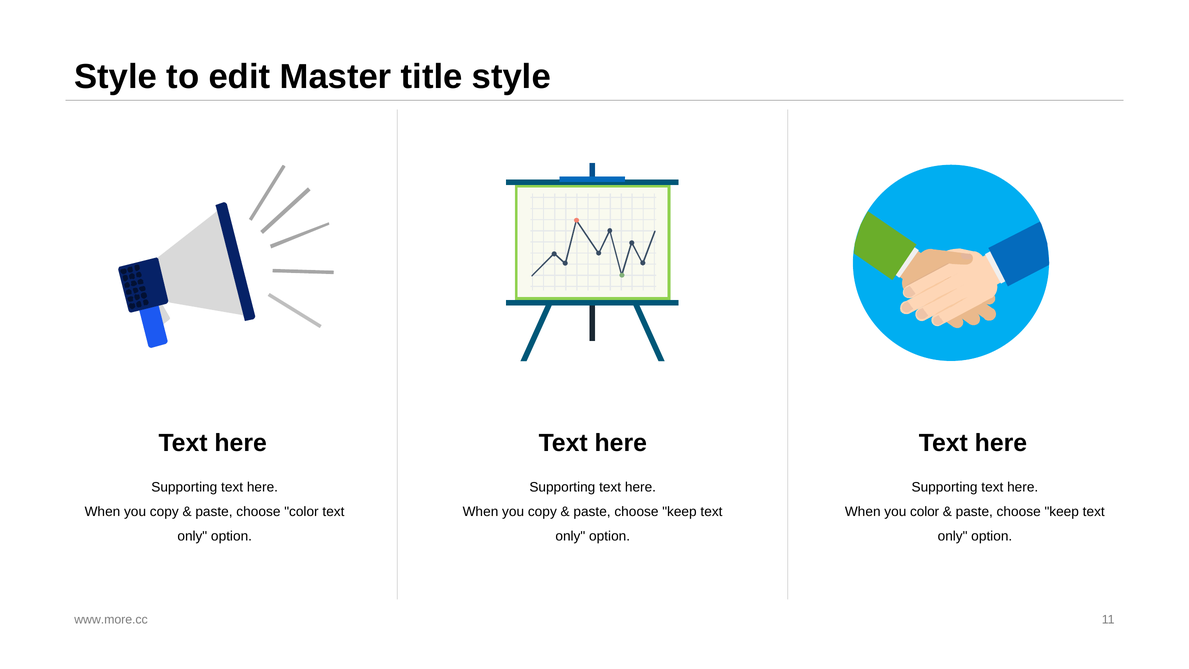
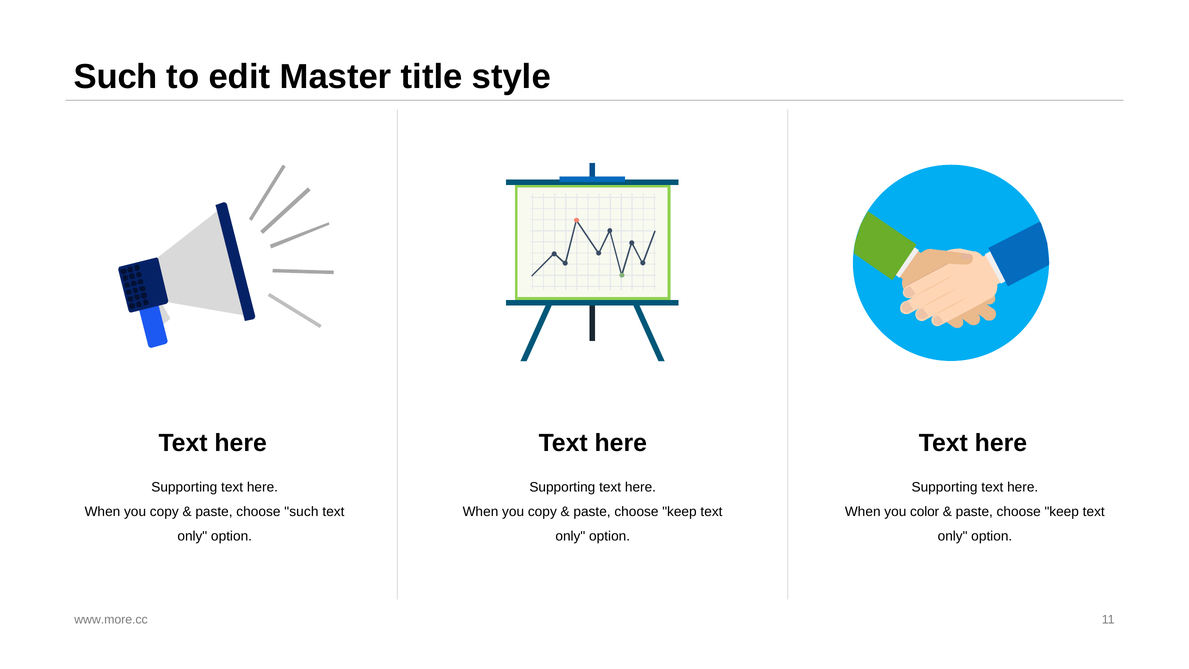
Style at (116, 77): Style -> Such
choose color: color -> such
